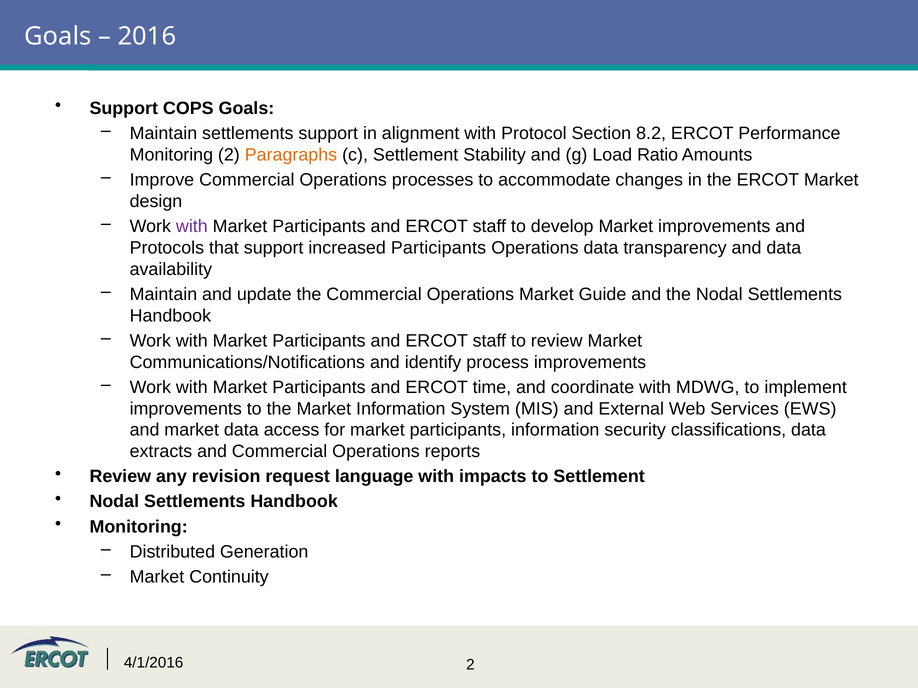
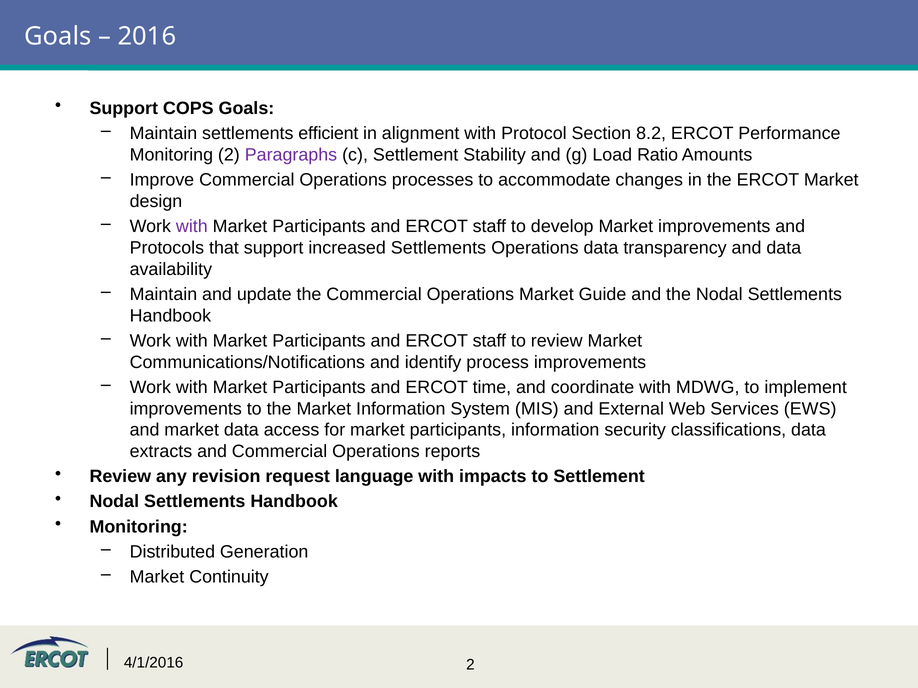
settlements support: support -> efficient
Paragraphs colour: orange -> purple
increased Participants: Participants -> Settlements
